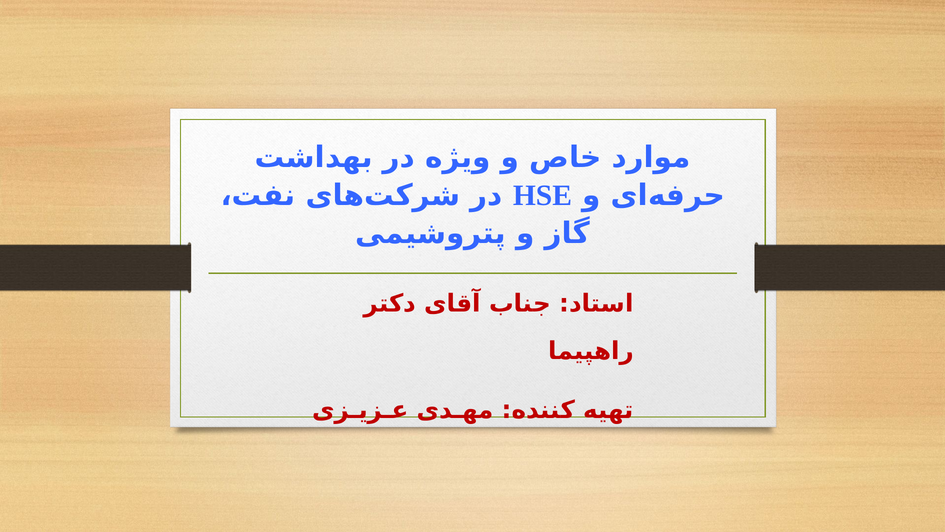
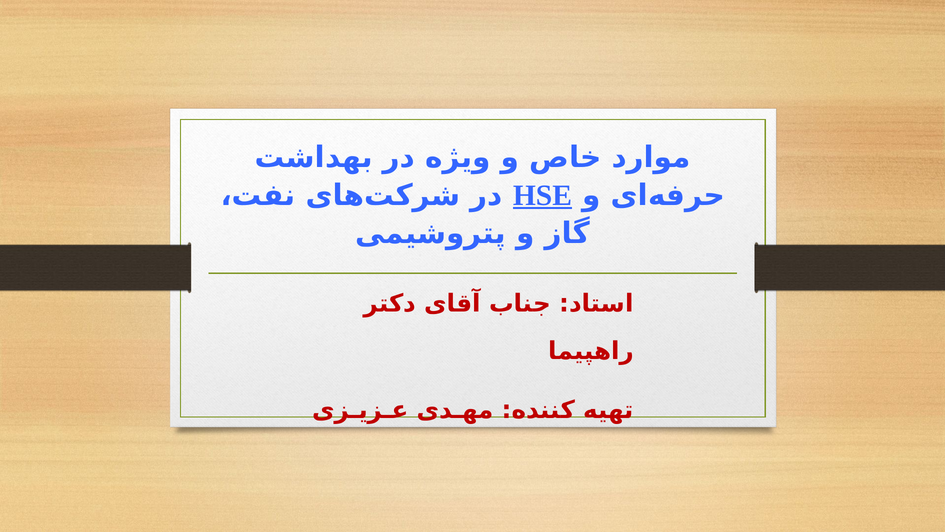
HSE underline: none -> present
